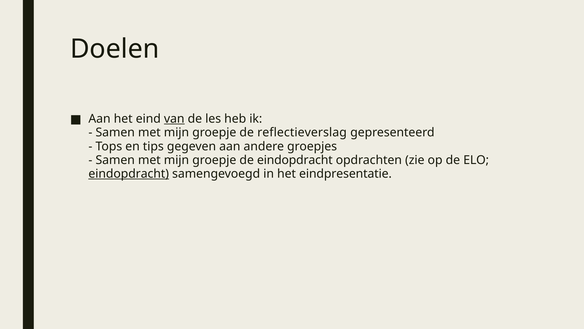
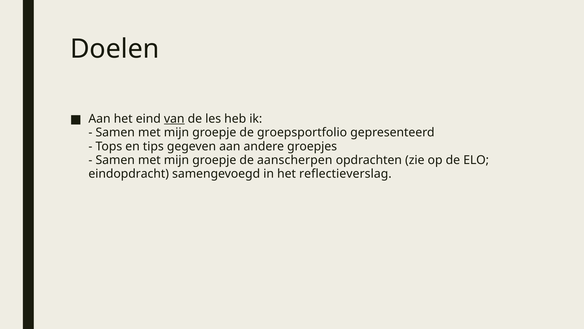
reflectieverslag: reflectieverslag -> groepsportfolio
de eindopdracht: eindopdracht -> aanscherpen
eindopdracht at (129, 174) underline: present -> none
eindpresentatie: eindpresentatie -> reflectieverslag
